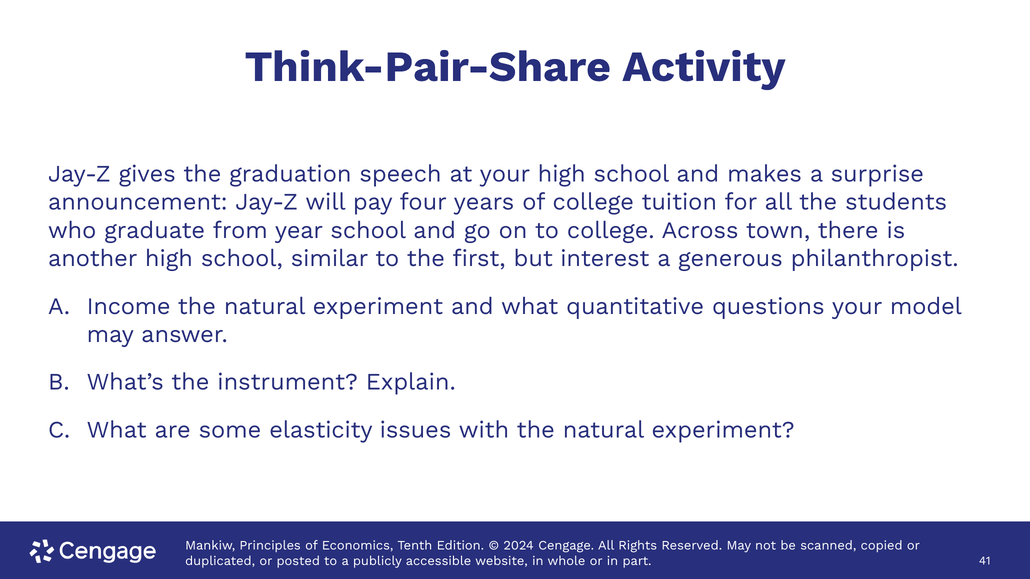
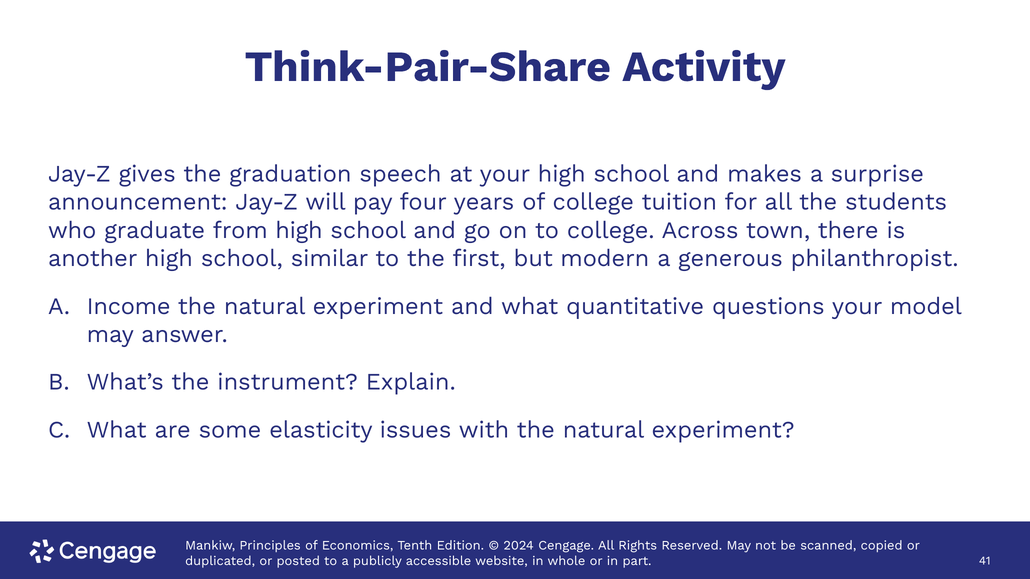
from year: year -> high
interest: interest -> modern
